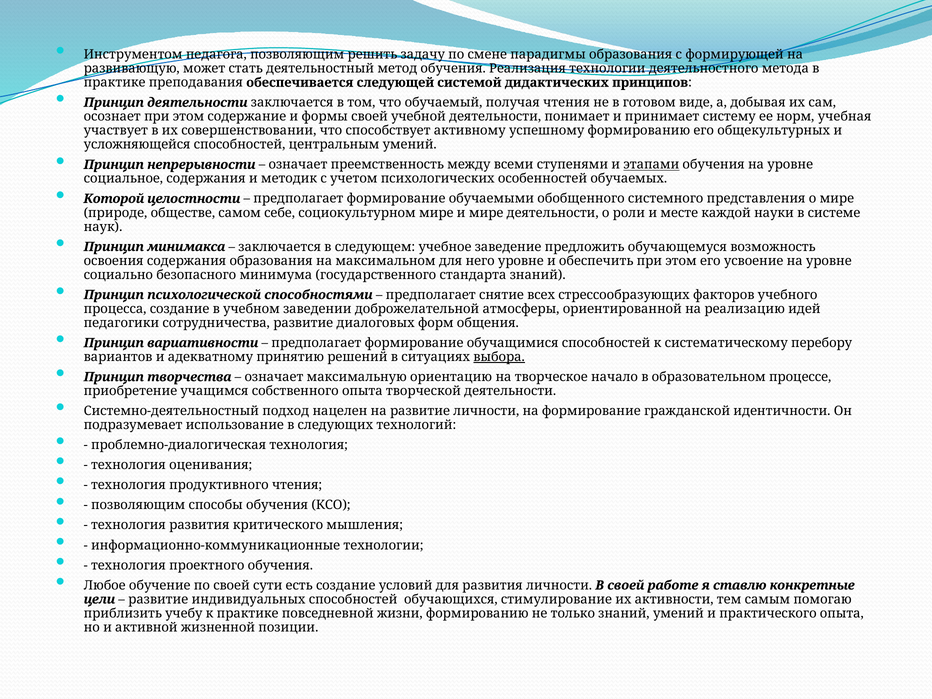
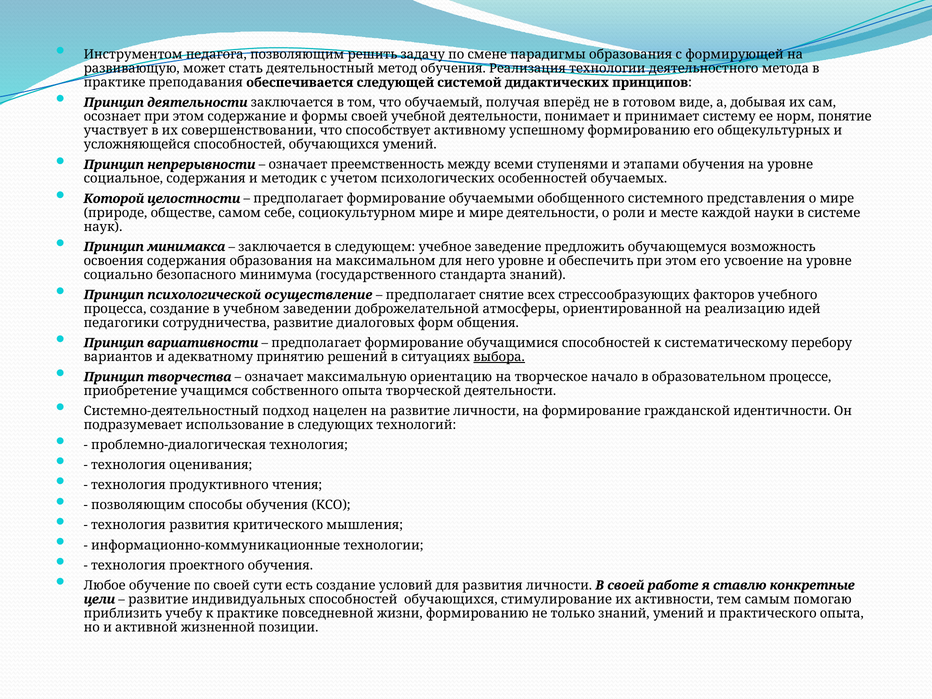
получая чтения: чтения -> вперёд
учебная: учебная -> понятие
центральным at (334, 145): центральным -> обучающихся
этапами underline: present -> none
способностями: способностями -> осуществление
